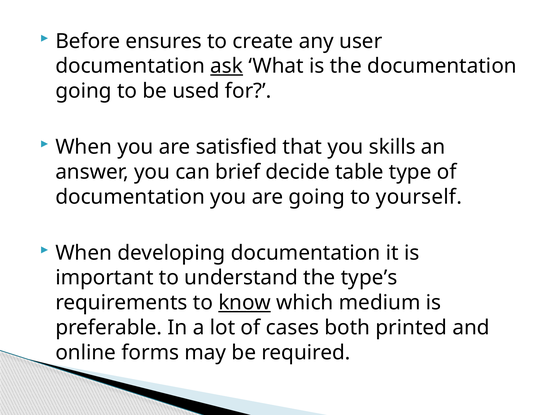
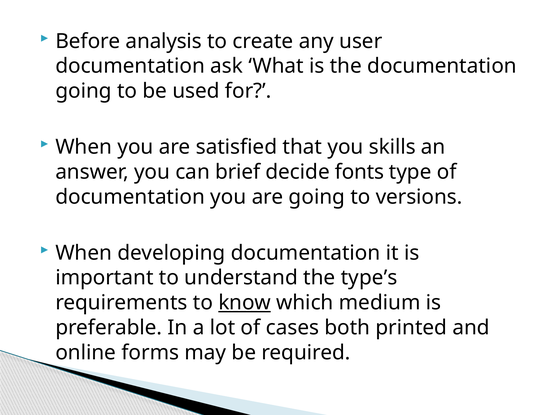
ensures: ensures -> analysis
ask underline: present -> none
table: table -> fonts
yourself: yourself -> versions
